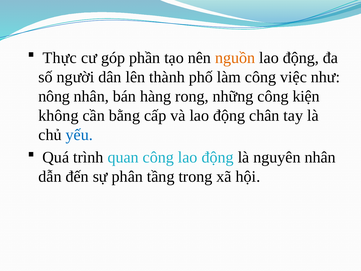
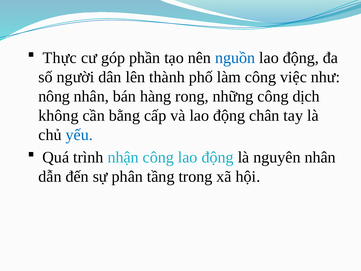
nguồn colour: orange -> blue
kiện: kiện -> dịch
quan: quan -> nhận
